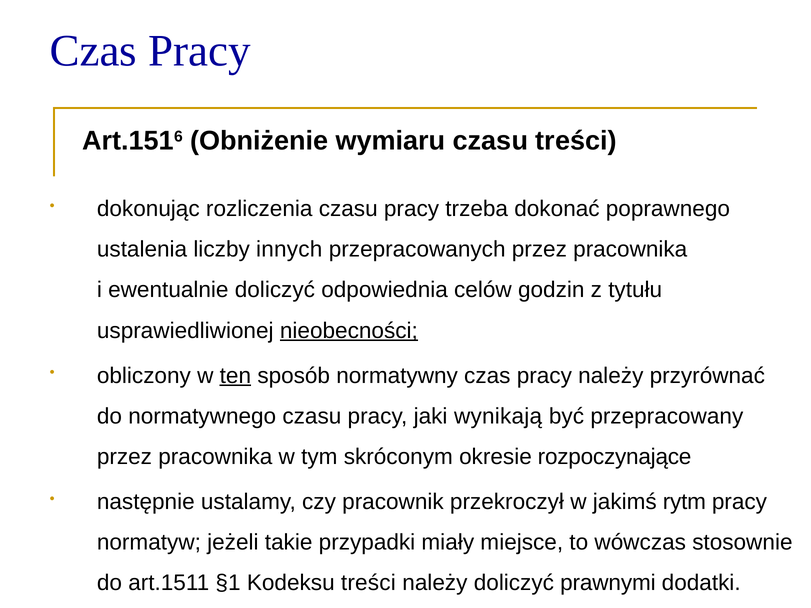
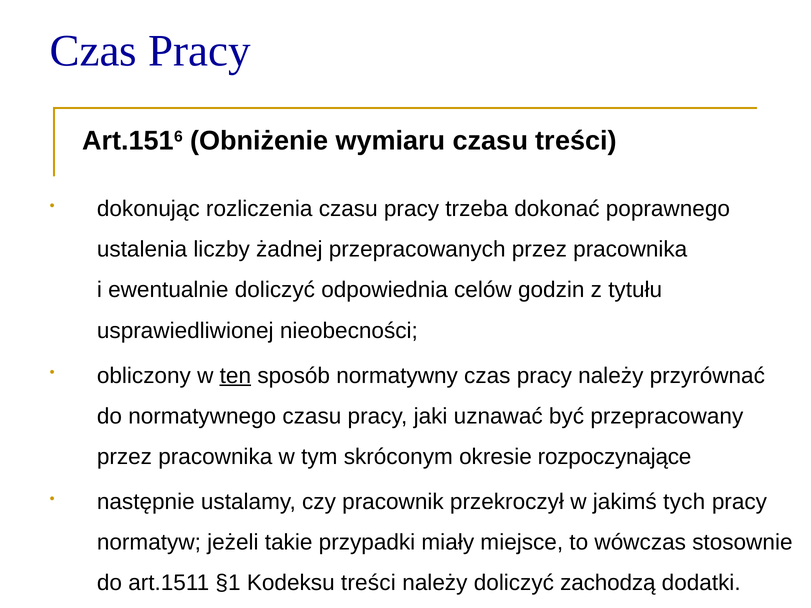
innych: innych -> żadnej
nieobecności underline: present -> none
wynikają: wynikają -> uznawać
rytm: rytm -> tych
prawnymi: prawnymi -> zachodzą
